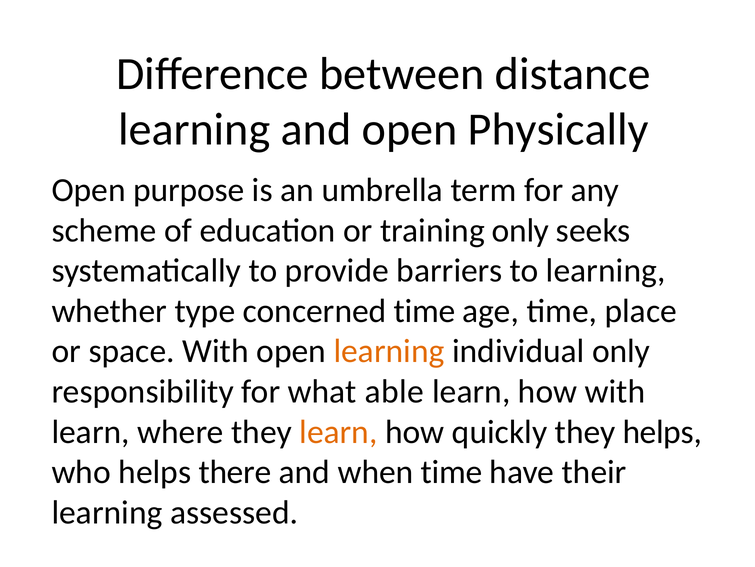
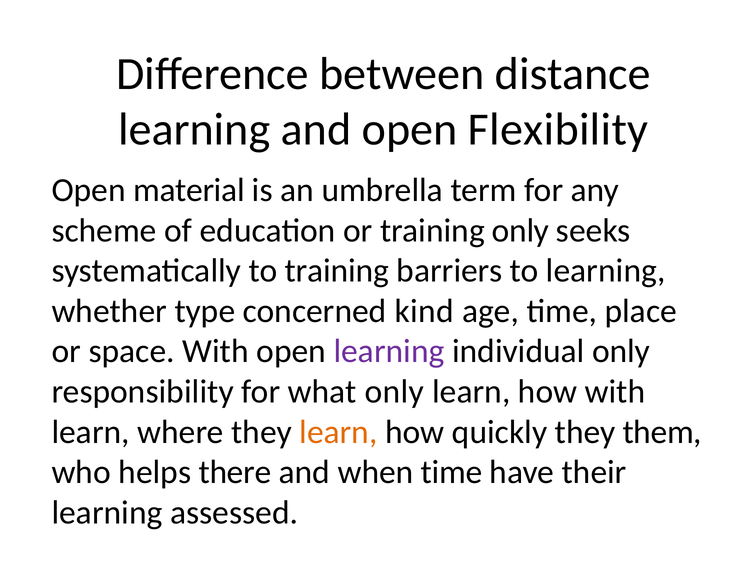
Physically: Physically -> Flexibility
purpose: purpose -> material
to provide: provide -> training
concerned time: time -> kind
learning at (389, 351) colour: orange -> purple
what able: able -> only
they helps: helps -> them
